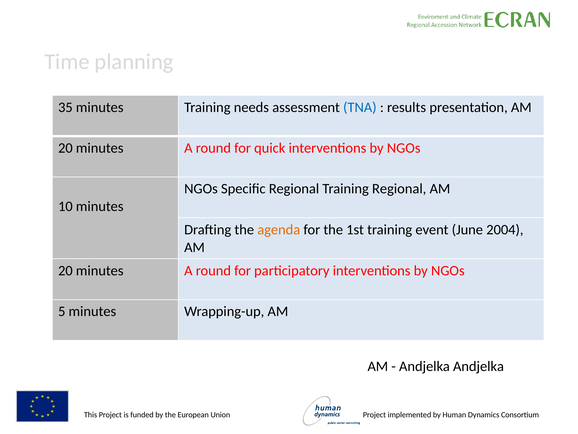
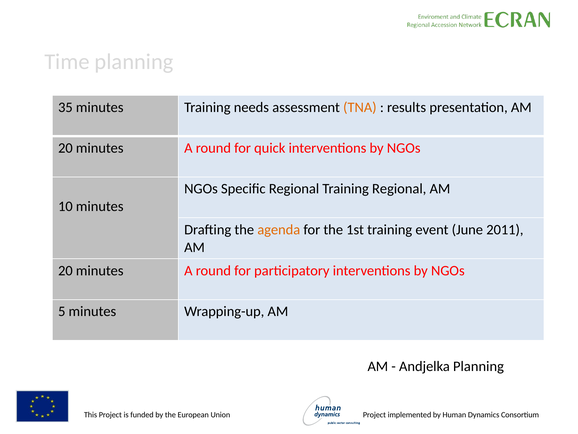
TNA colour: blue -> orange
2004: 2004 -> 2011
Andjelka Andjelka: Andjelka -> Planning
